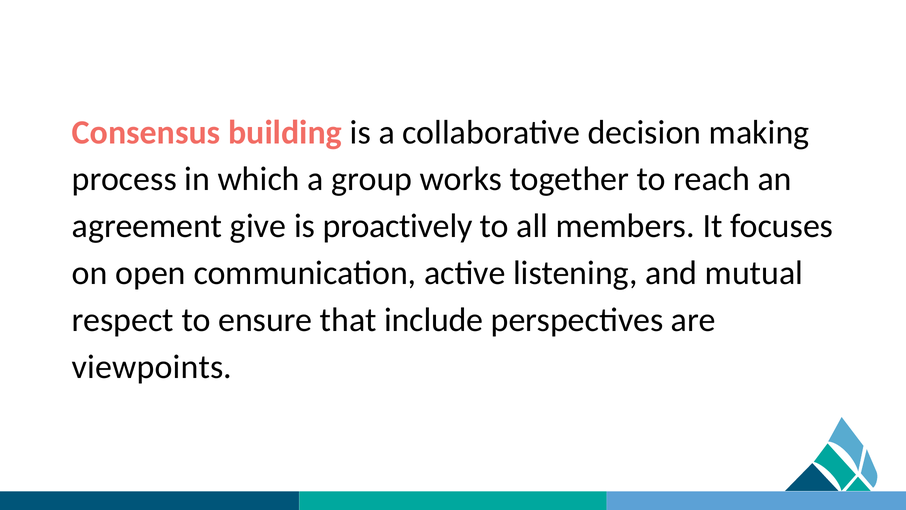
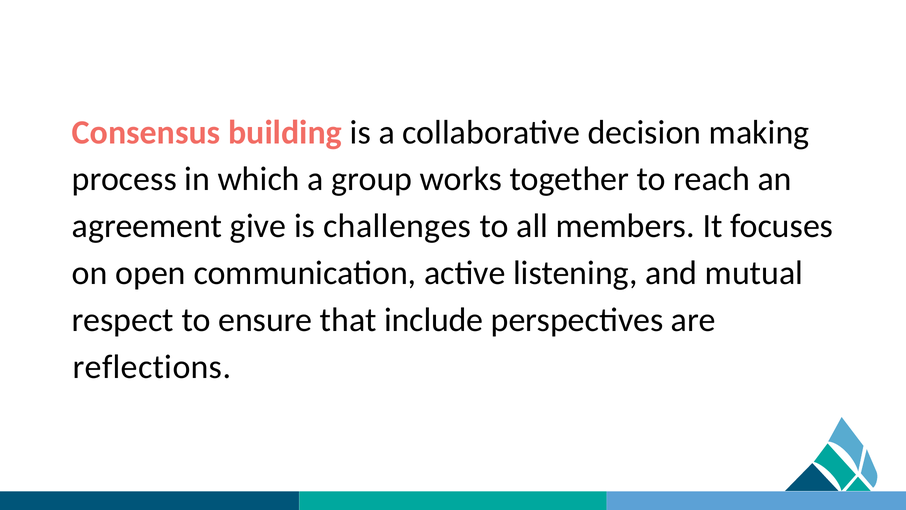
proactively: proactively -> challenges
viewpoints: viewpoints -> reflections
